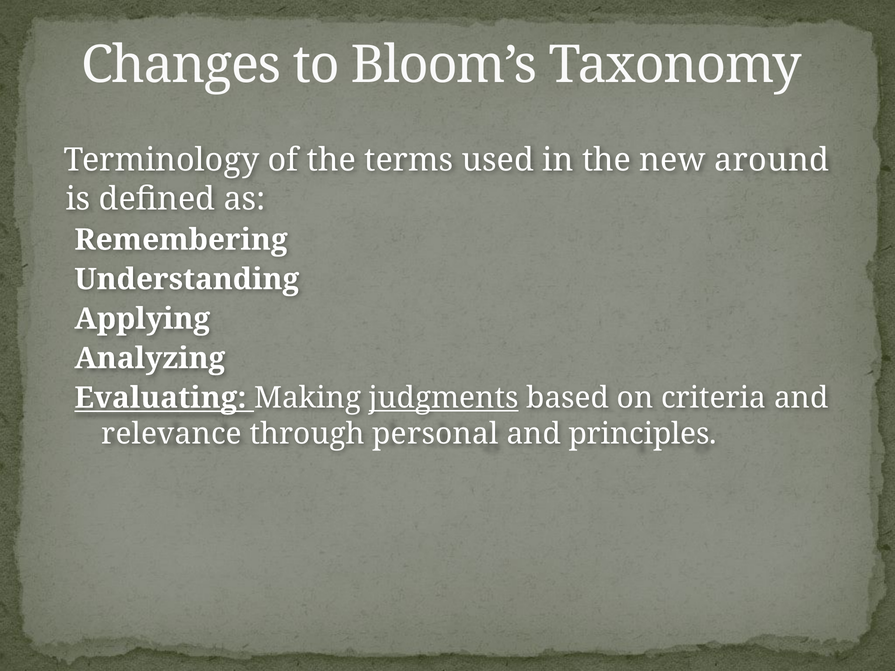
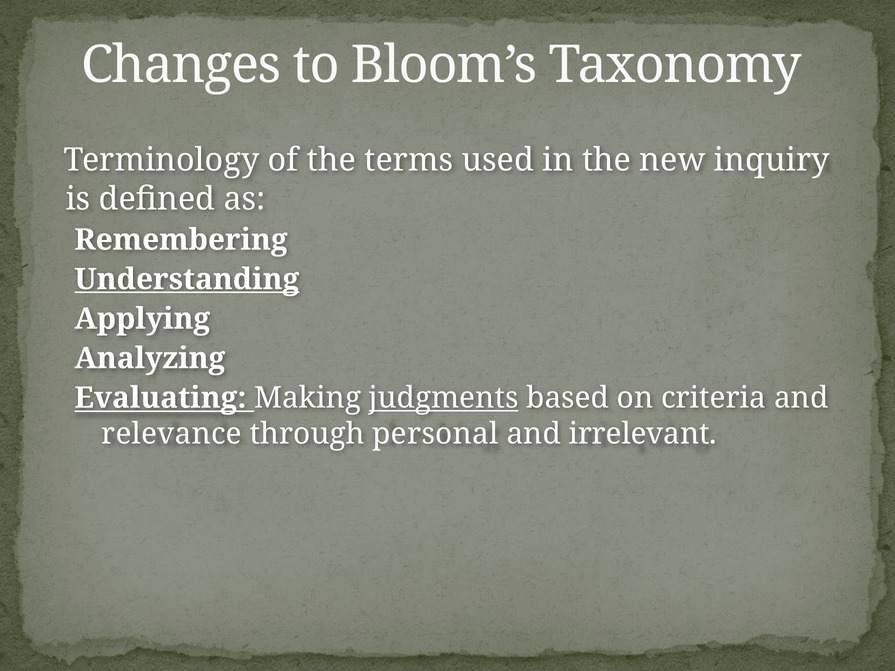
around: around -> inquiry
Understanding underline: none -> present
principles: principles -> irrelevant
